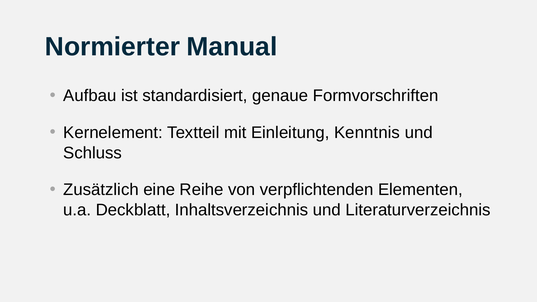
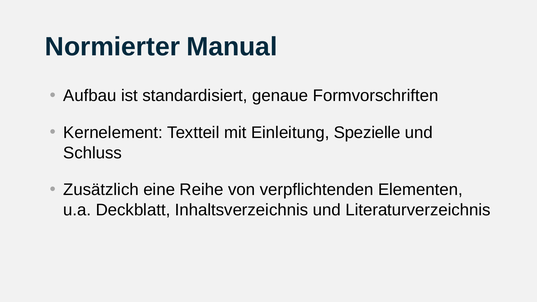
Kenntnis: Kenntnis -> Spezielle
